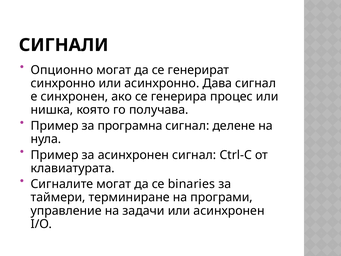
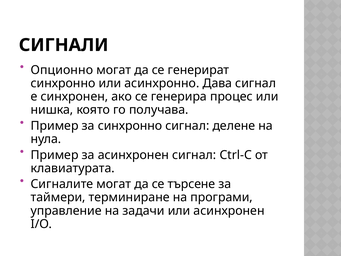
за програмна: програмна -> синхронно
binaries: binaries -> търсене
